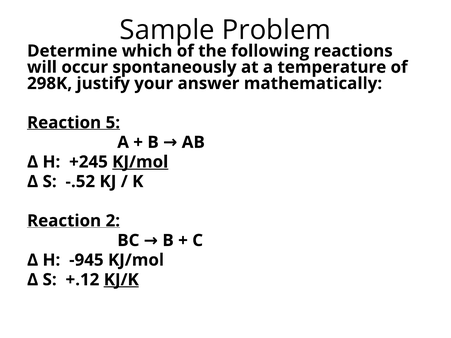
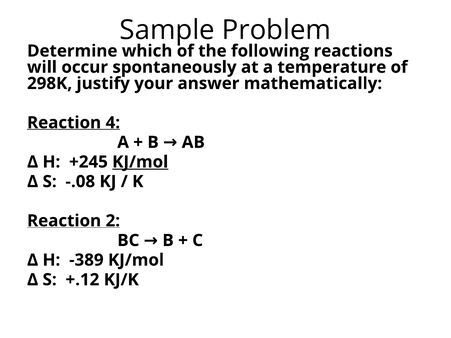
5: 5 -> 4
-.52: -.52 -> -.08
-945: -945 -> -389
KJ/K underline: present -> none
